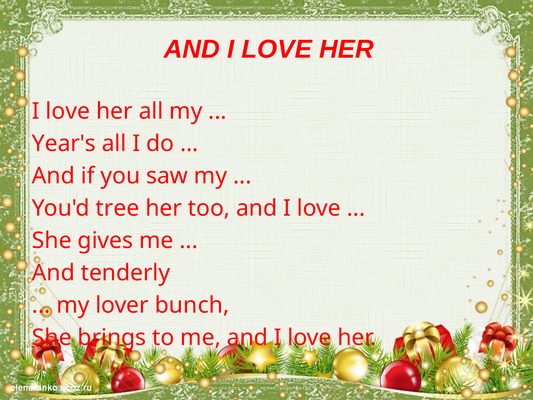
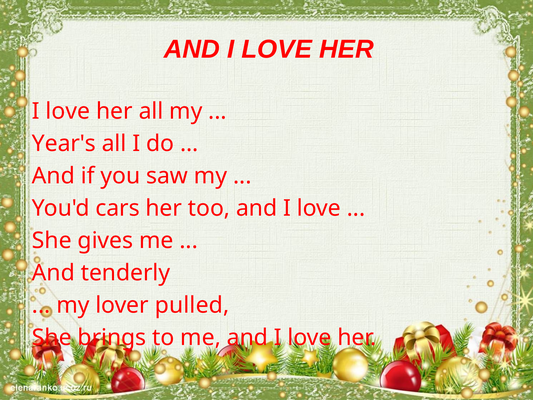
tree: tree -> cars
bunch: bunch -> pulled
